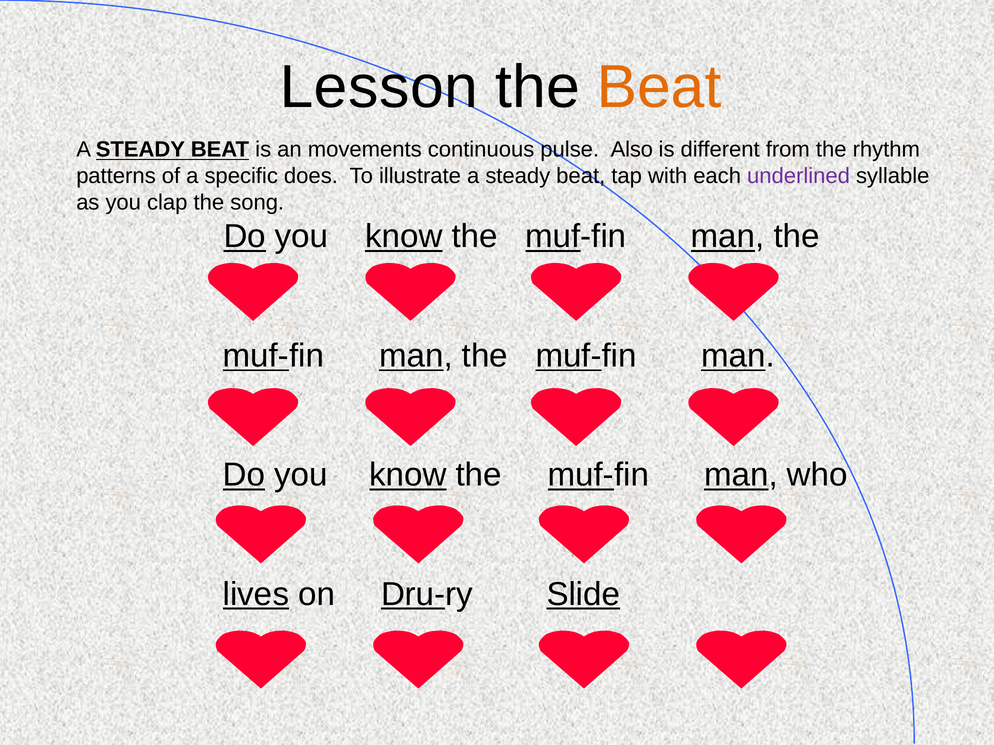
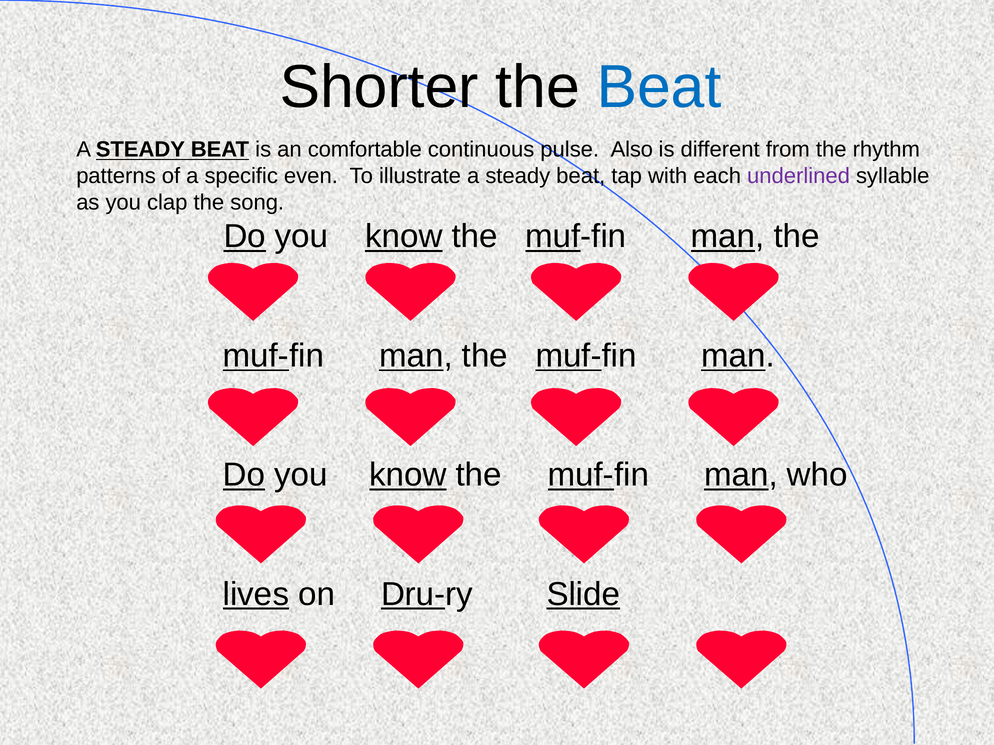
Lesson: Lesson -> Shorter
Beat at (659, 87) colour: orange -> blue
movements: movements -> comfortable
does: does -> even
